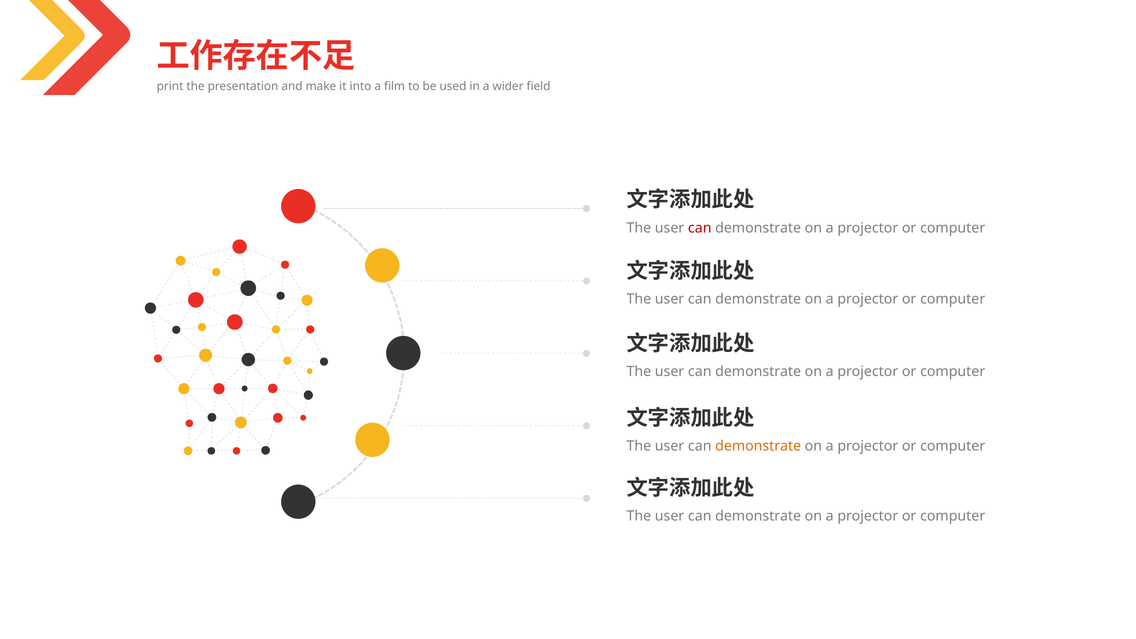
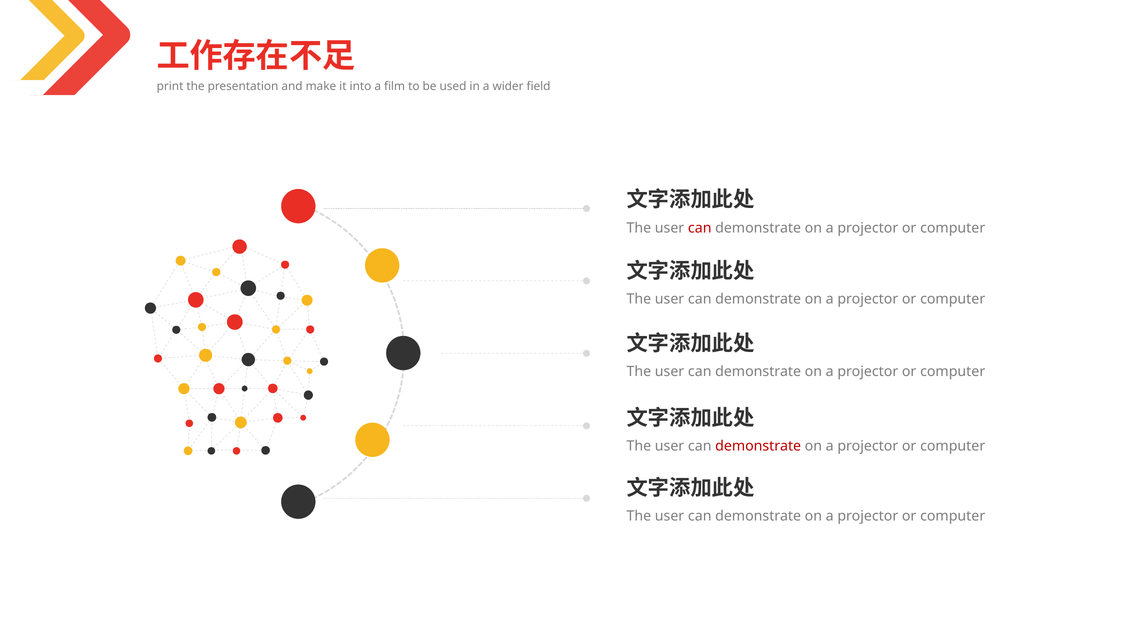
demonstrate at (758, 446) colour: orange -> red
